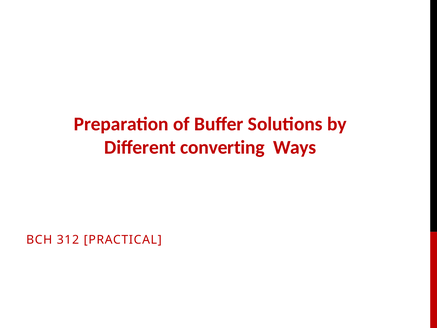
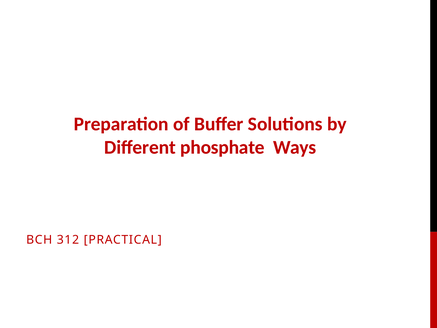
converting: converting -> phosphate
